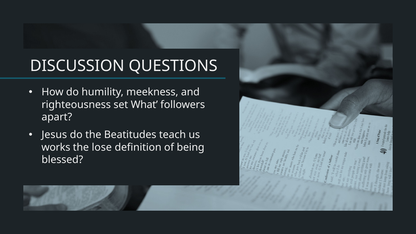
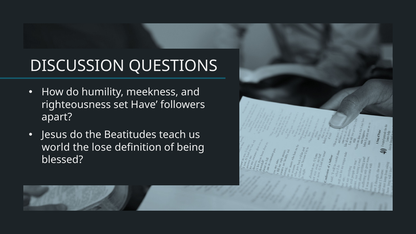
What: What -> Have
works: works -> world
